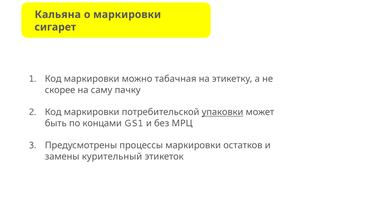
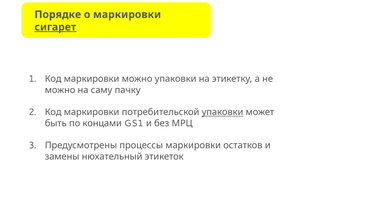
Кальяна: Кальяна -> Порядке
сигарет underline: none -> present
можно табачная: табачная -> упаковки
скорее at (60, 90): скорее -> можно
курительный: курительный -> нюхательный
